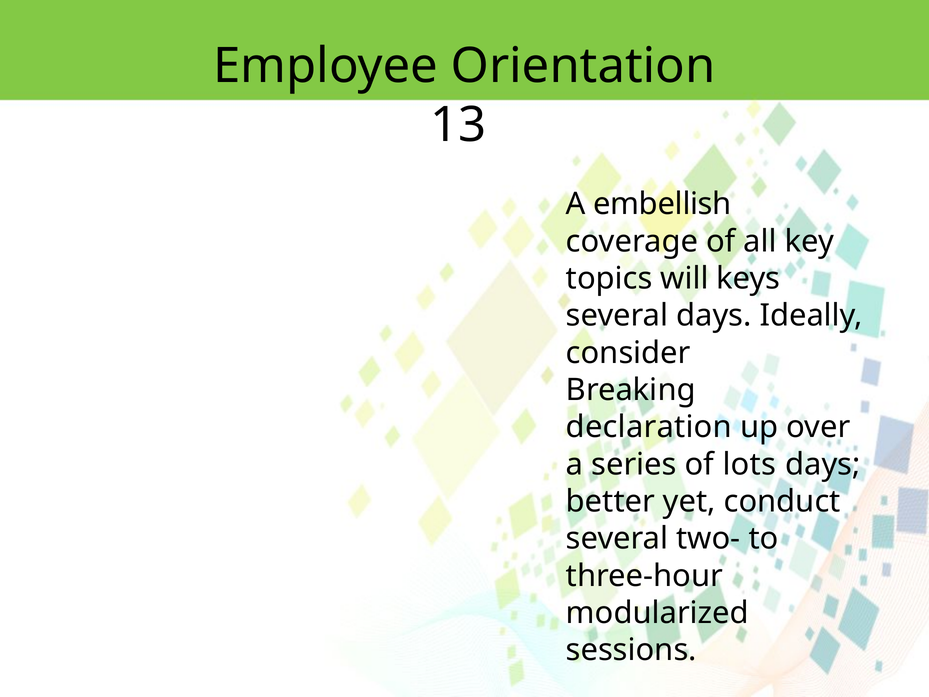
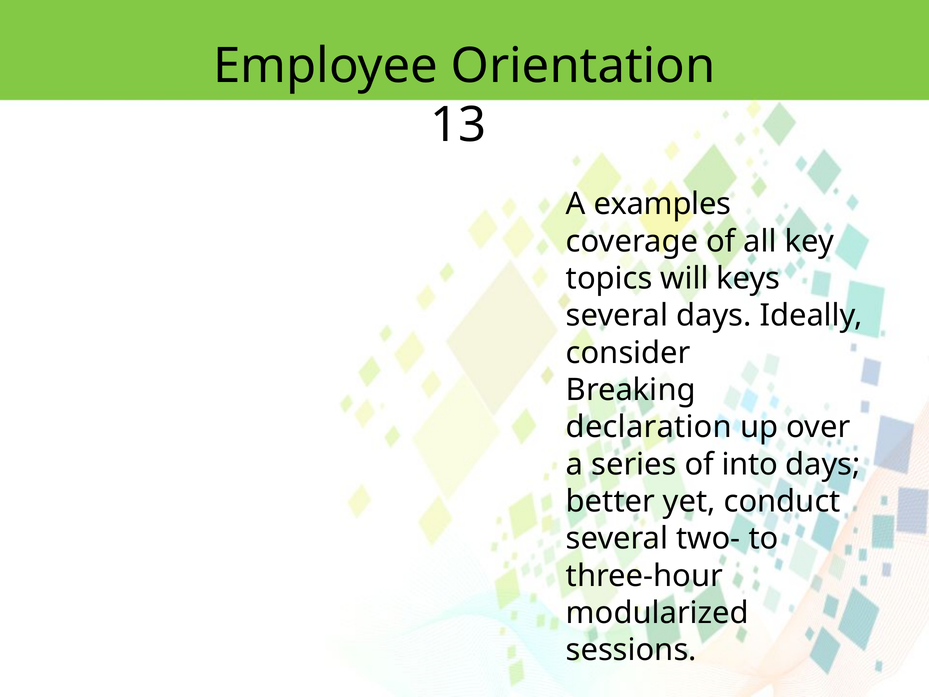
embellish: embellish -> examples
lots: lots -> into
